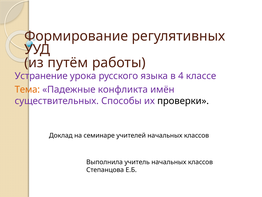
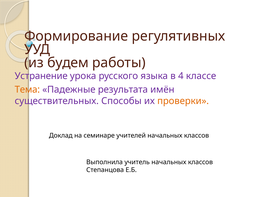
путём: путём -> будем
конфликта: конфликта -> результата
проверки colour: black -> orange
